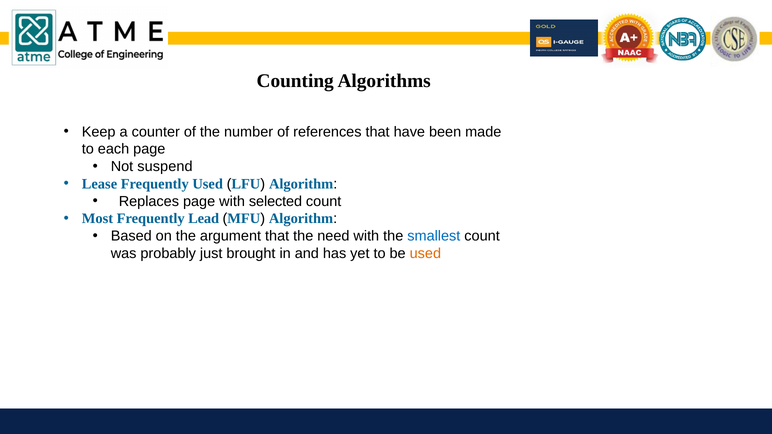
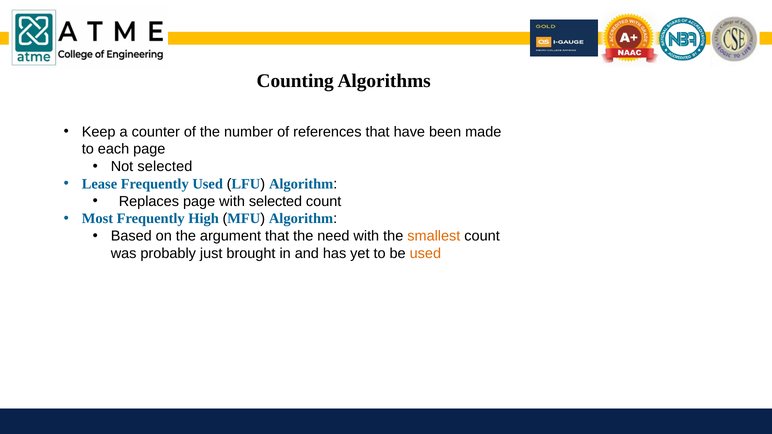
Not suspend: suspend -> selected
Lead: Lead -> High
smallest colour: blue -> orange
